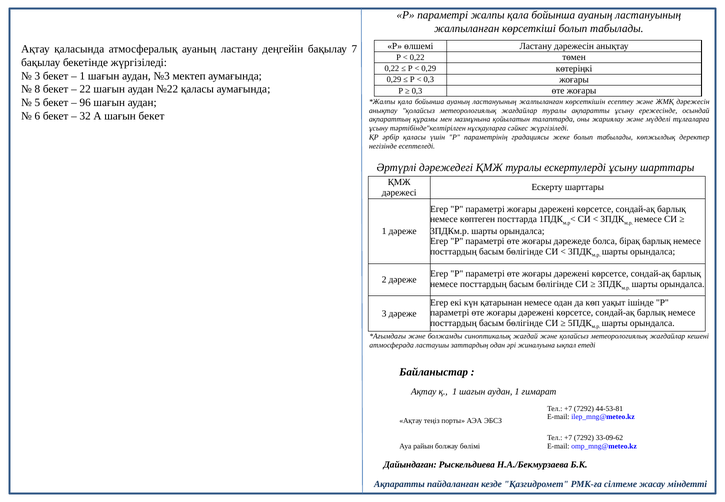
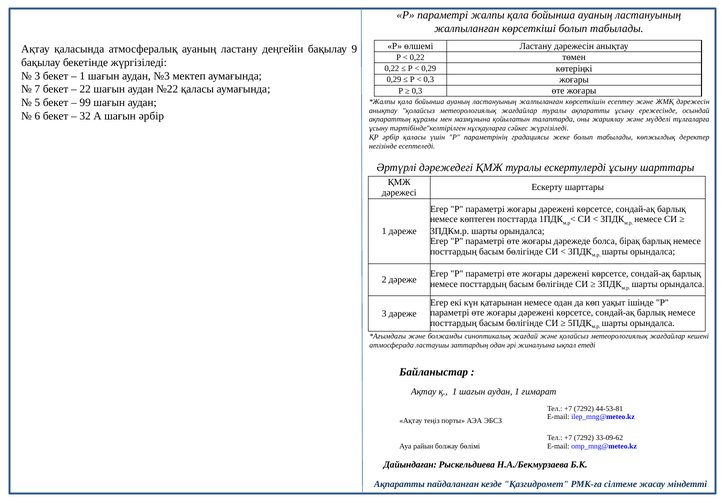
7: 7 -> 9
8: 8 -> 7
96: 96 -> 99
шағын бекет: бекет -> әрбір
